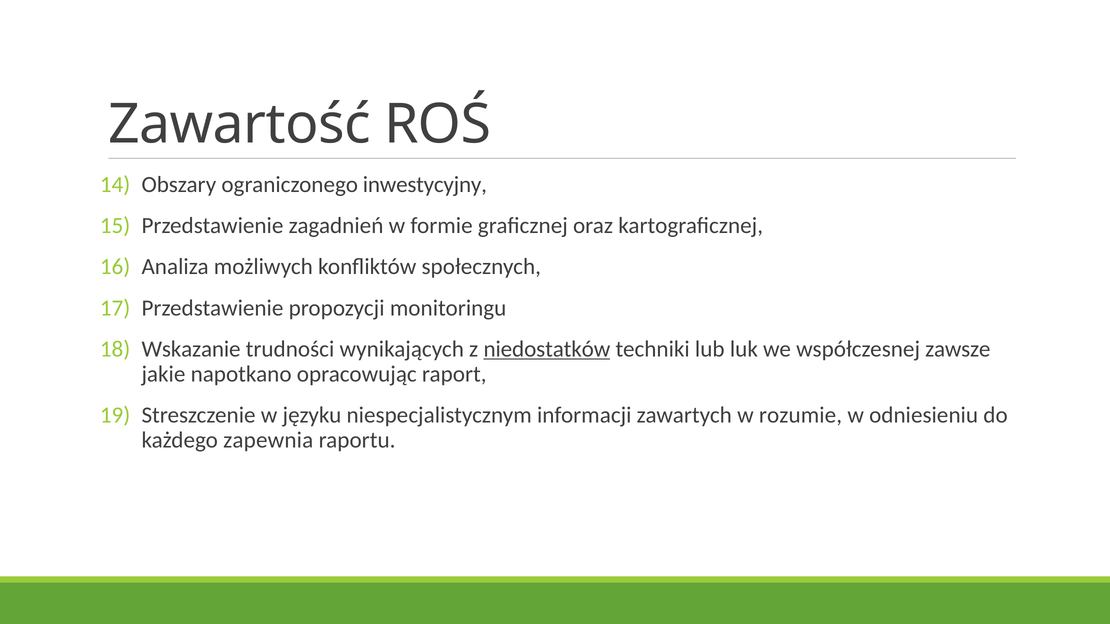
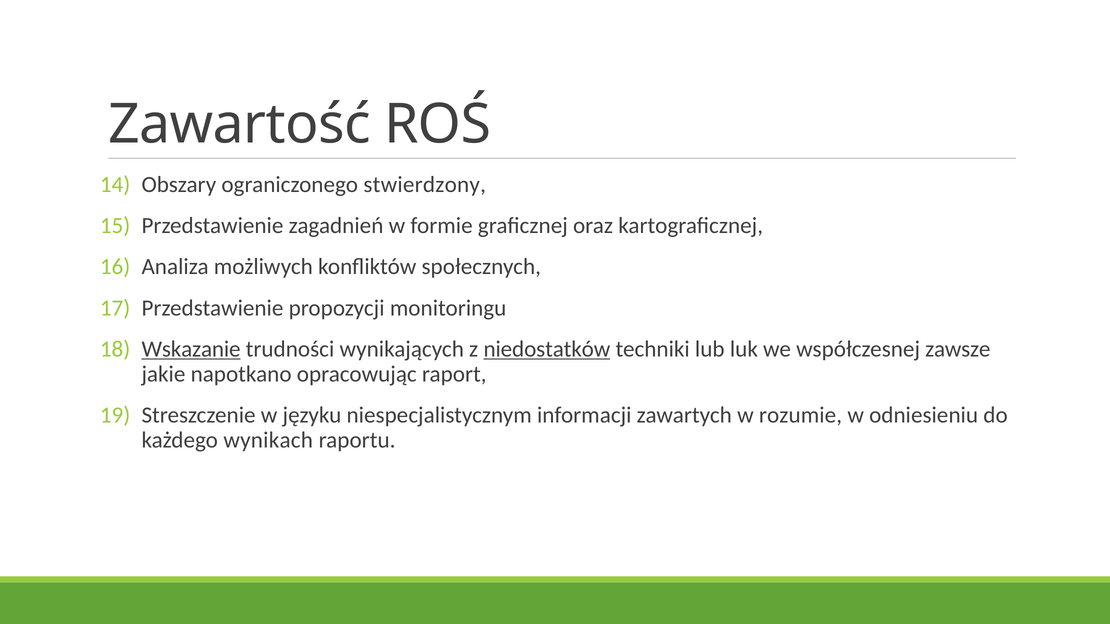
inwestycyjny: inwestycyjny -> stwierdzony
Wskazanie underline: none -> present
zapewnia: zapewnia -> wynikach
